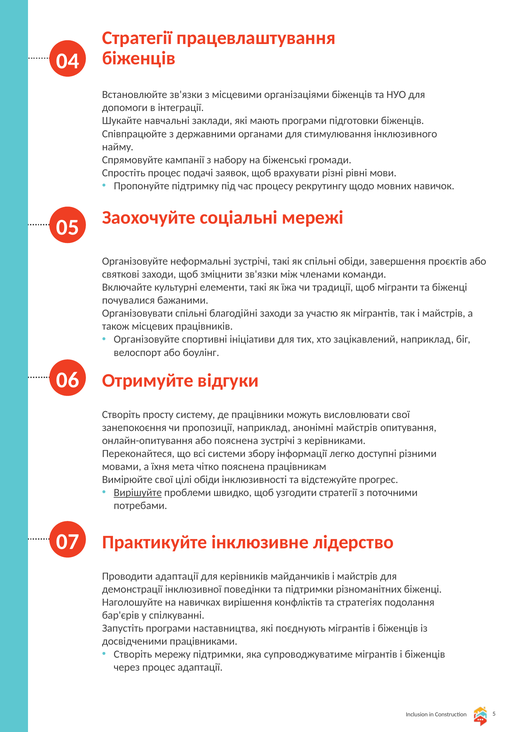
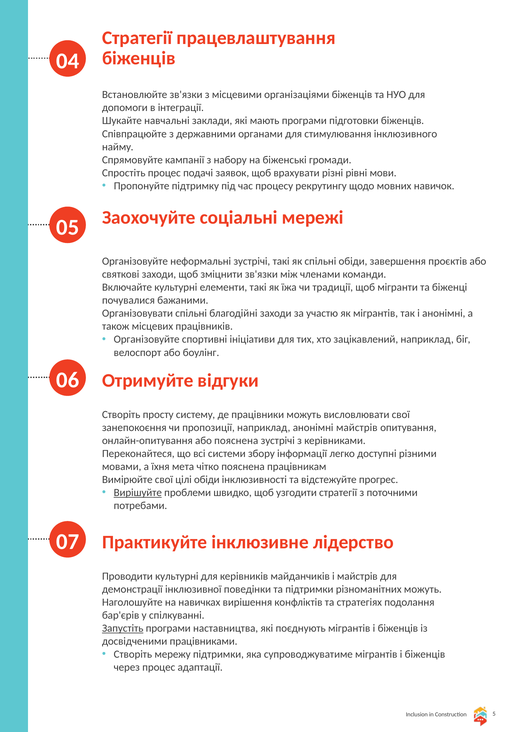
так і майстрів: майстрів -> анонімні
Проводити адаптації: адаптації -> культурні
різноманітних біженці: біженці -> можуть
Запустіть underline: none -> present
